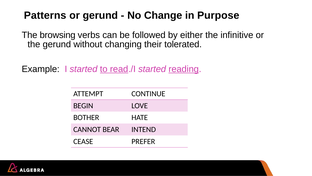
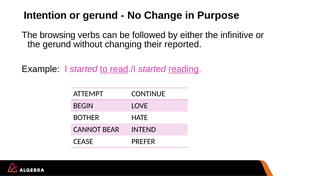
Patterns: Patterns -> Intention
tolerated: tolerated -> reported
